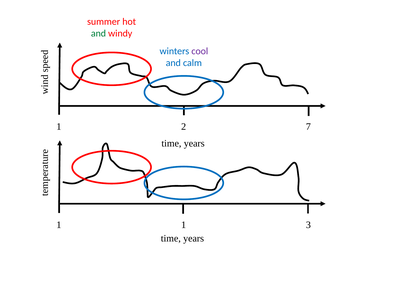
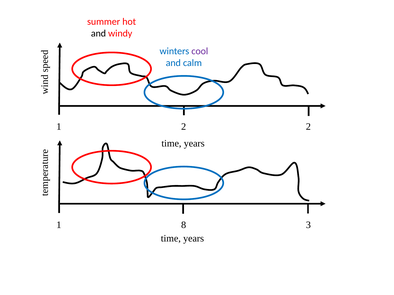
and at (98, 33) colour: green -> black
2 7: 7 -> 2
1 1: 1 -> 8
